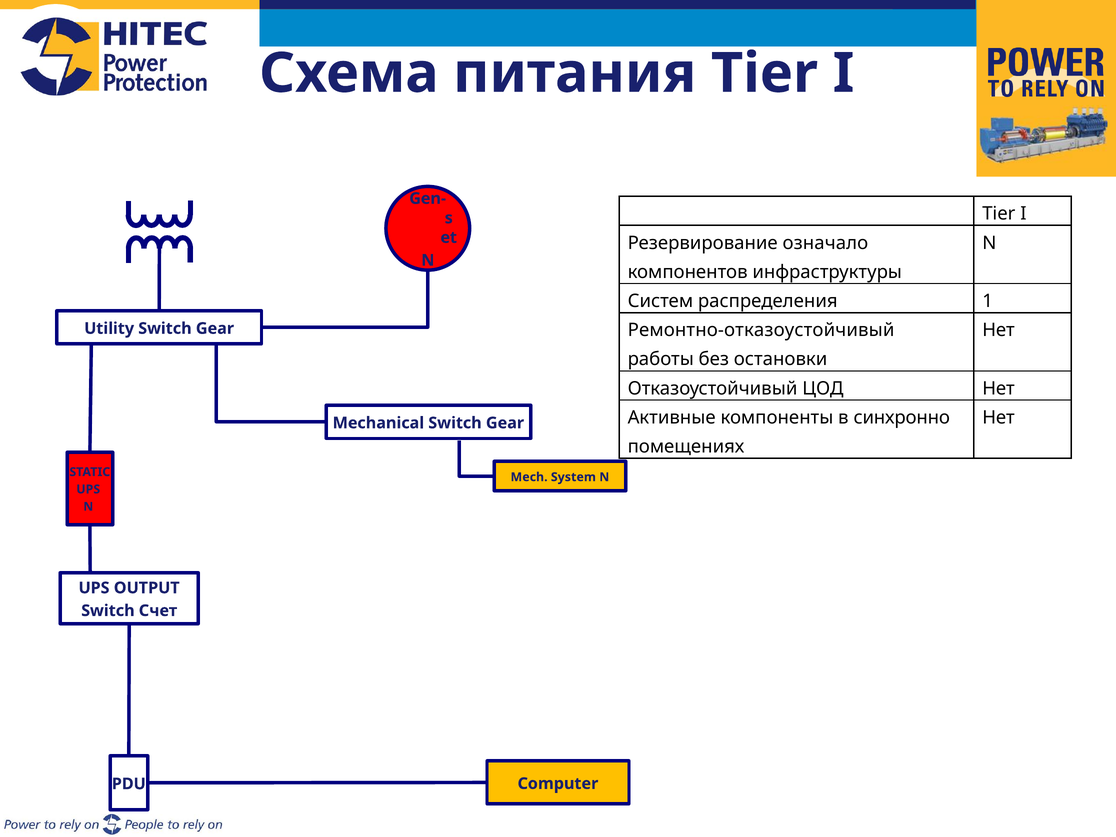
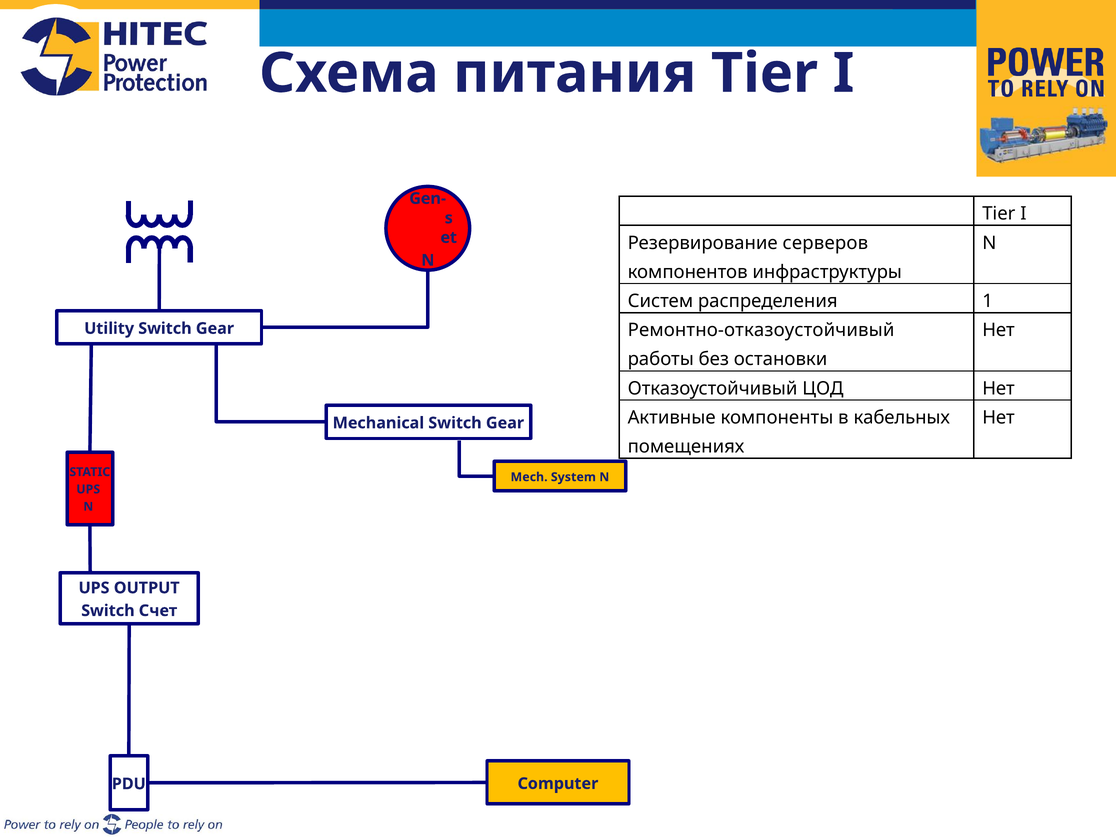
означало: означало -> серверов
синхронно: синхронно -> кабельных
